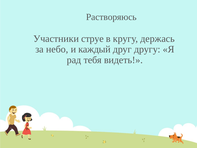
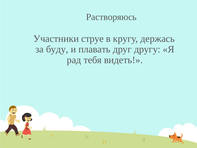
небо: небо -> буду
каждый: каждый -> плавать
